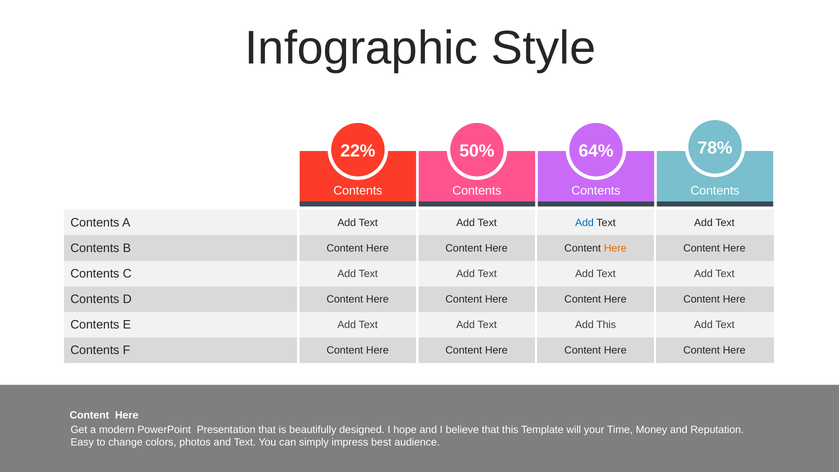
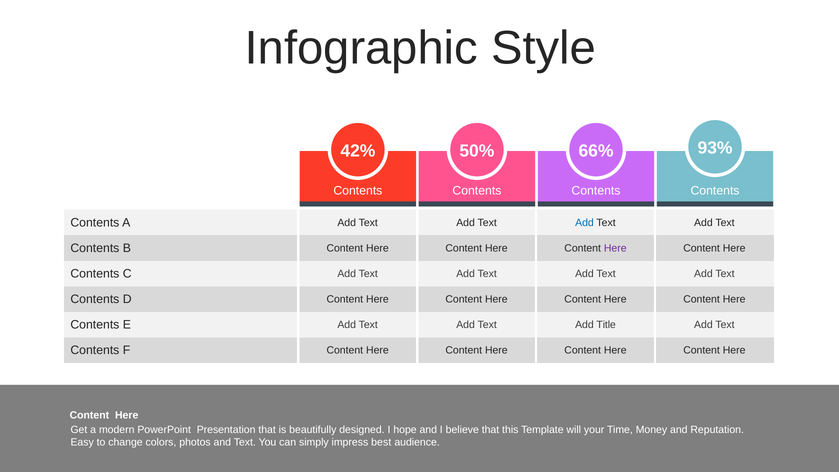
78%: 78% -> 93%
22%: 22% -> 42%
64%: 64% -> 66%
Here at (615, 248) colour: orange -> purple
Add This: This -> Title
